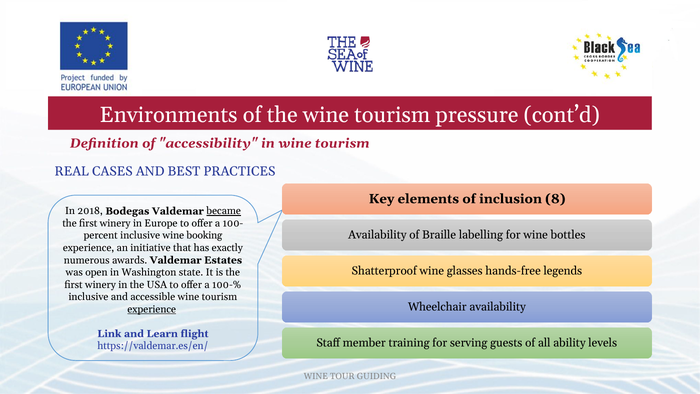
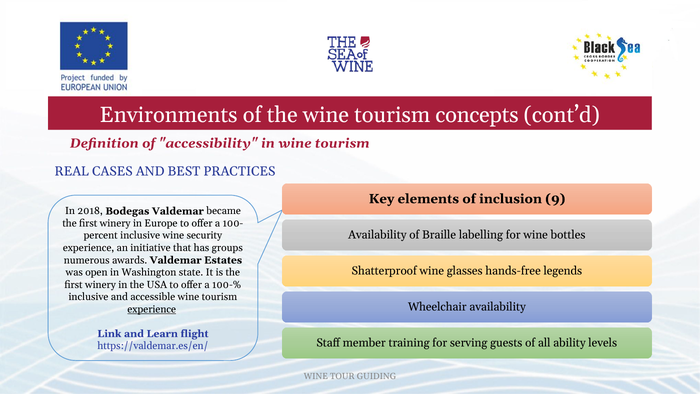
pressure: pressure -> concepts
8: 8 -> 9
became underline: present -> none
booking: booking -> security
exactly: exactly -> groups
